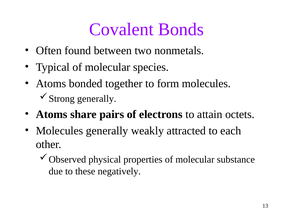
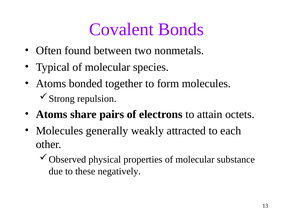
generally at (97, 99): generally -> repulsion
